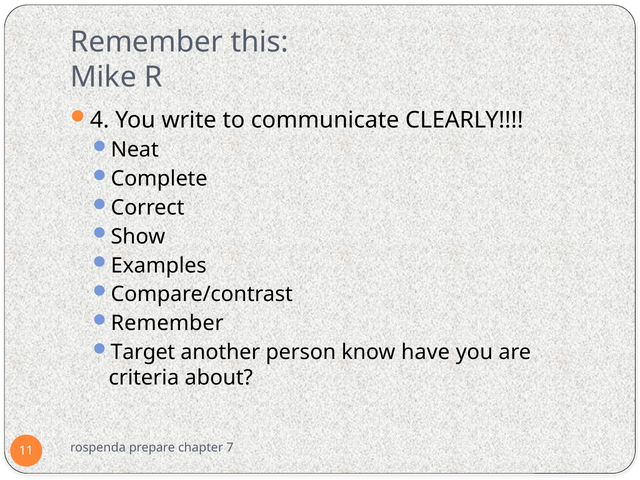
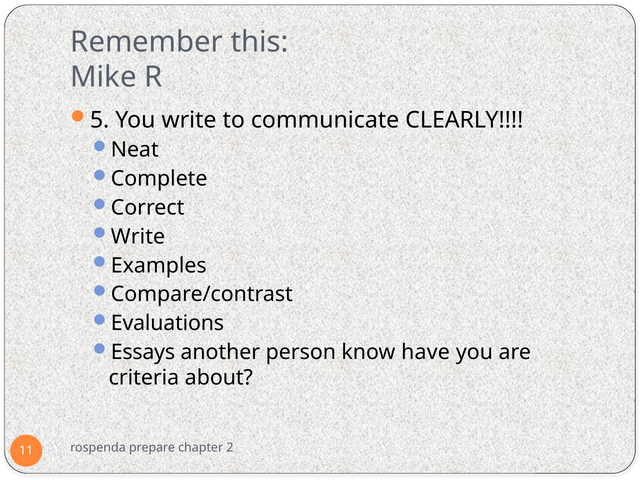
4: 4 -> 5
Show at (138, 237): Show -> Write
Remember at (167, 323): Remember -> Evaluations
Target: Target -> Essays
7: 7 -> 2
